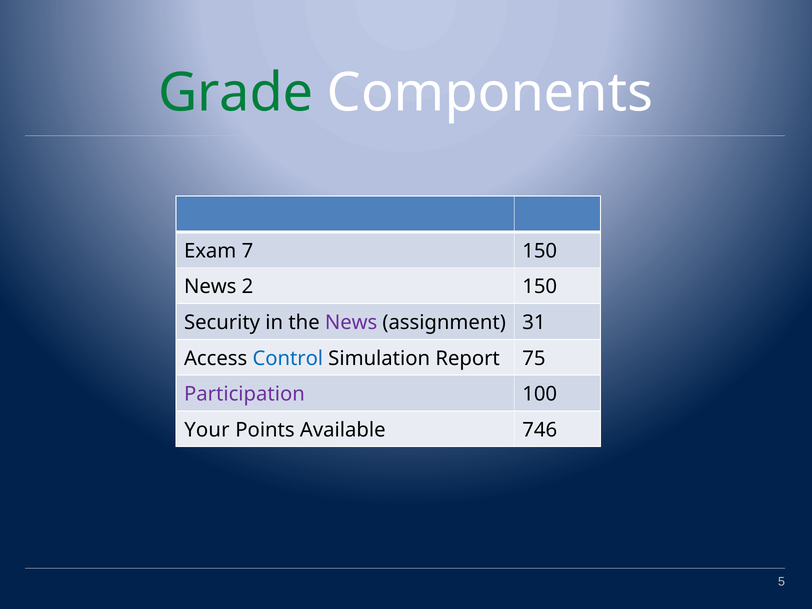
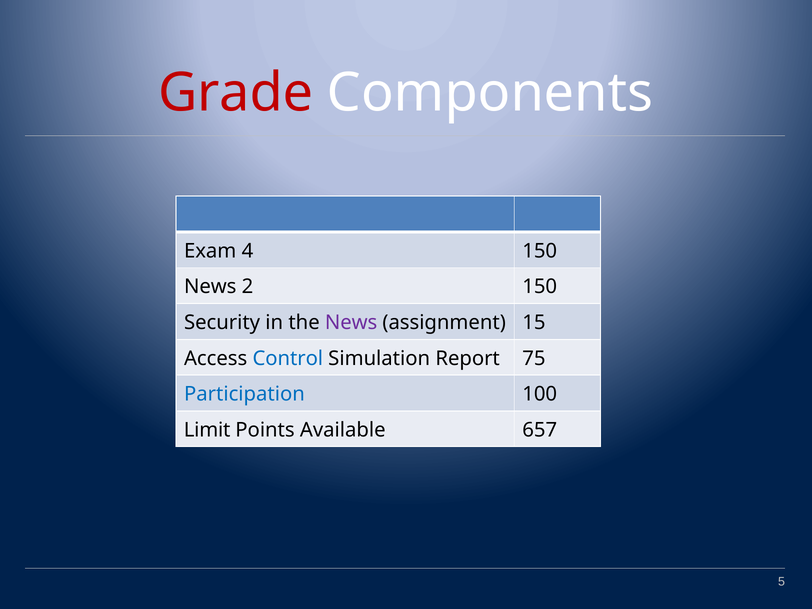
Grade colour: green -> red
7: 7 -> 4
31: 31 -> 15
Participation colour: purple -> blue
Your: Your -> Limit
746: 746 -> 657
